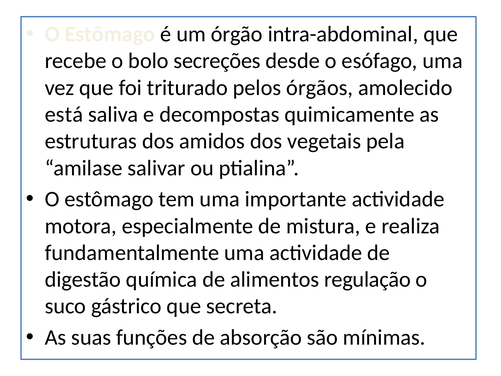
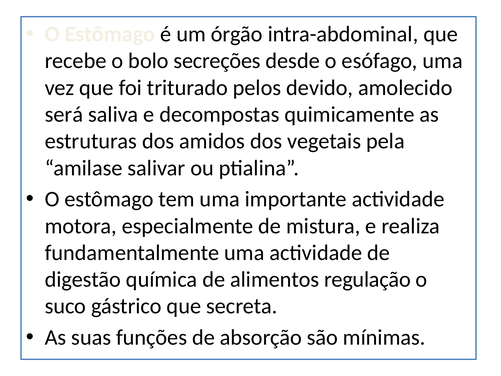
órgãos: órgãos -> devido
está: está -> será
